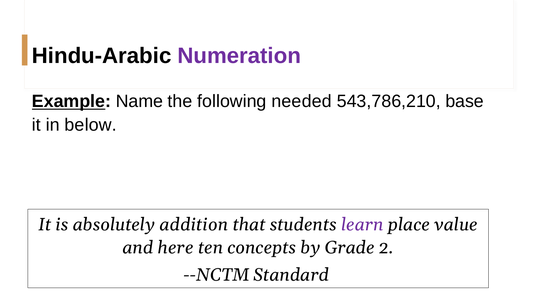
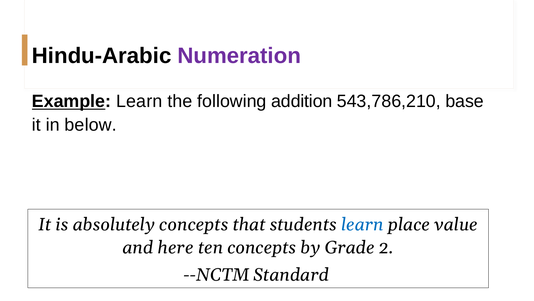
Example Name: Name -> Learn
needed: needed -> addition
absolutely addition: addition -> concepts
learn at (362, 224) colour: purple -> blue
